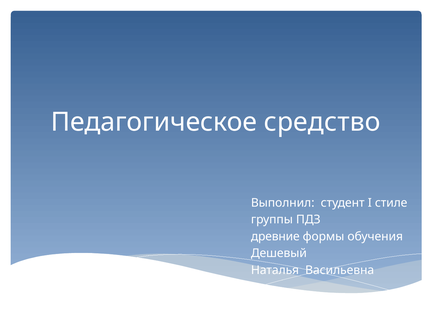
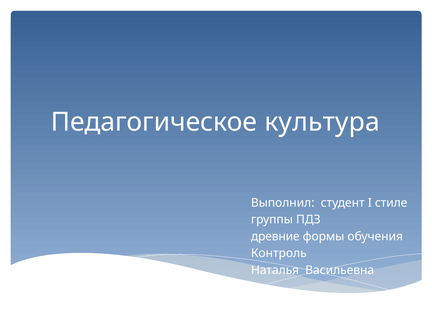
средство: средство -> культура
Дешевый: Дешевый -> Контроль
